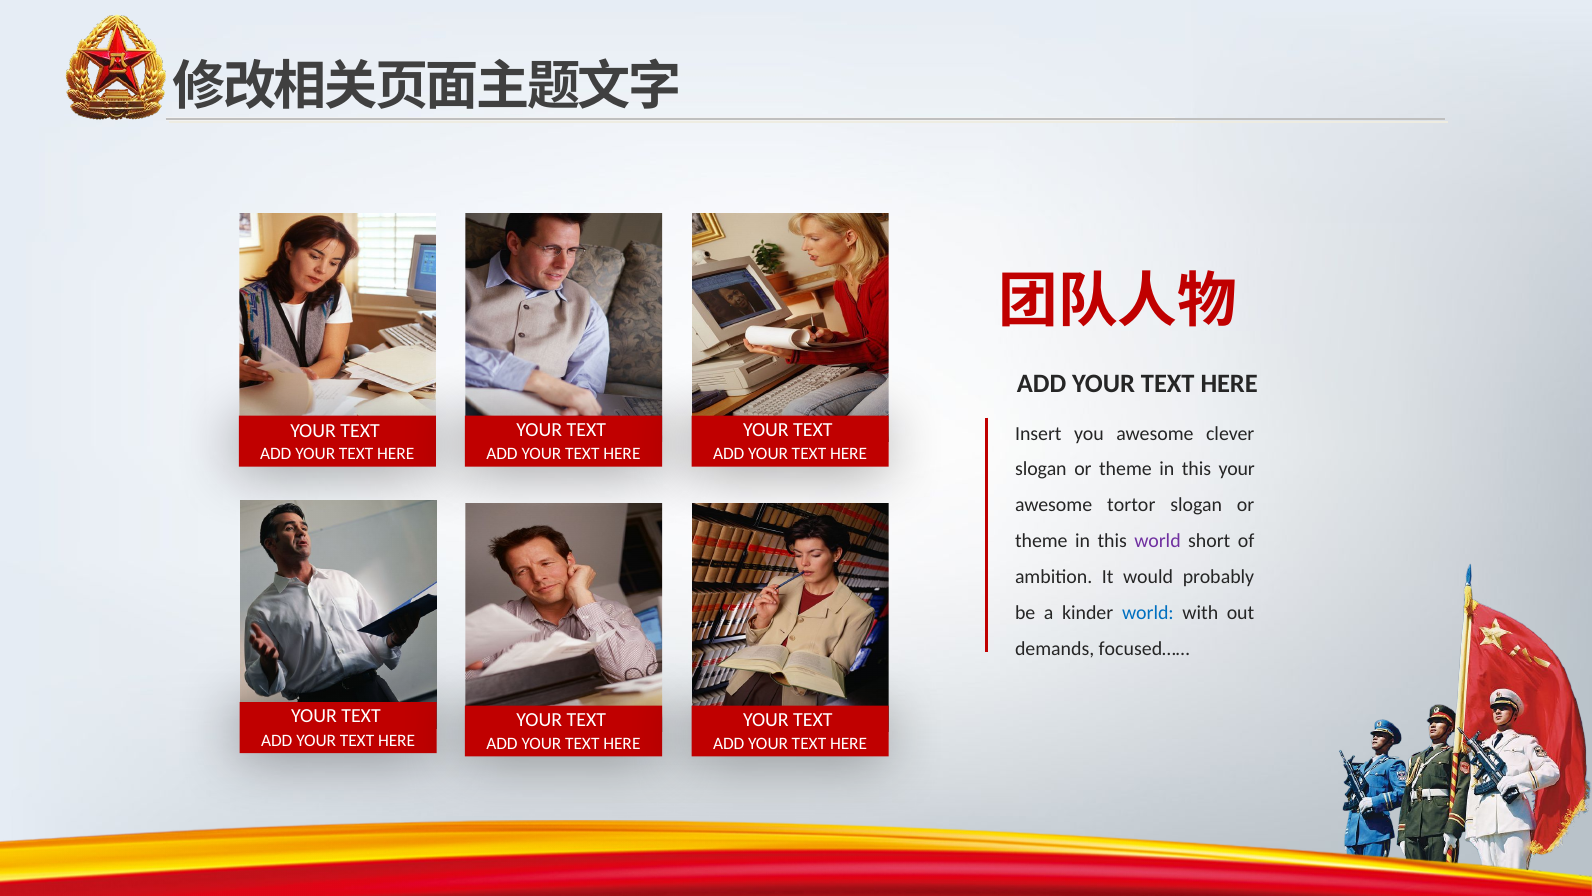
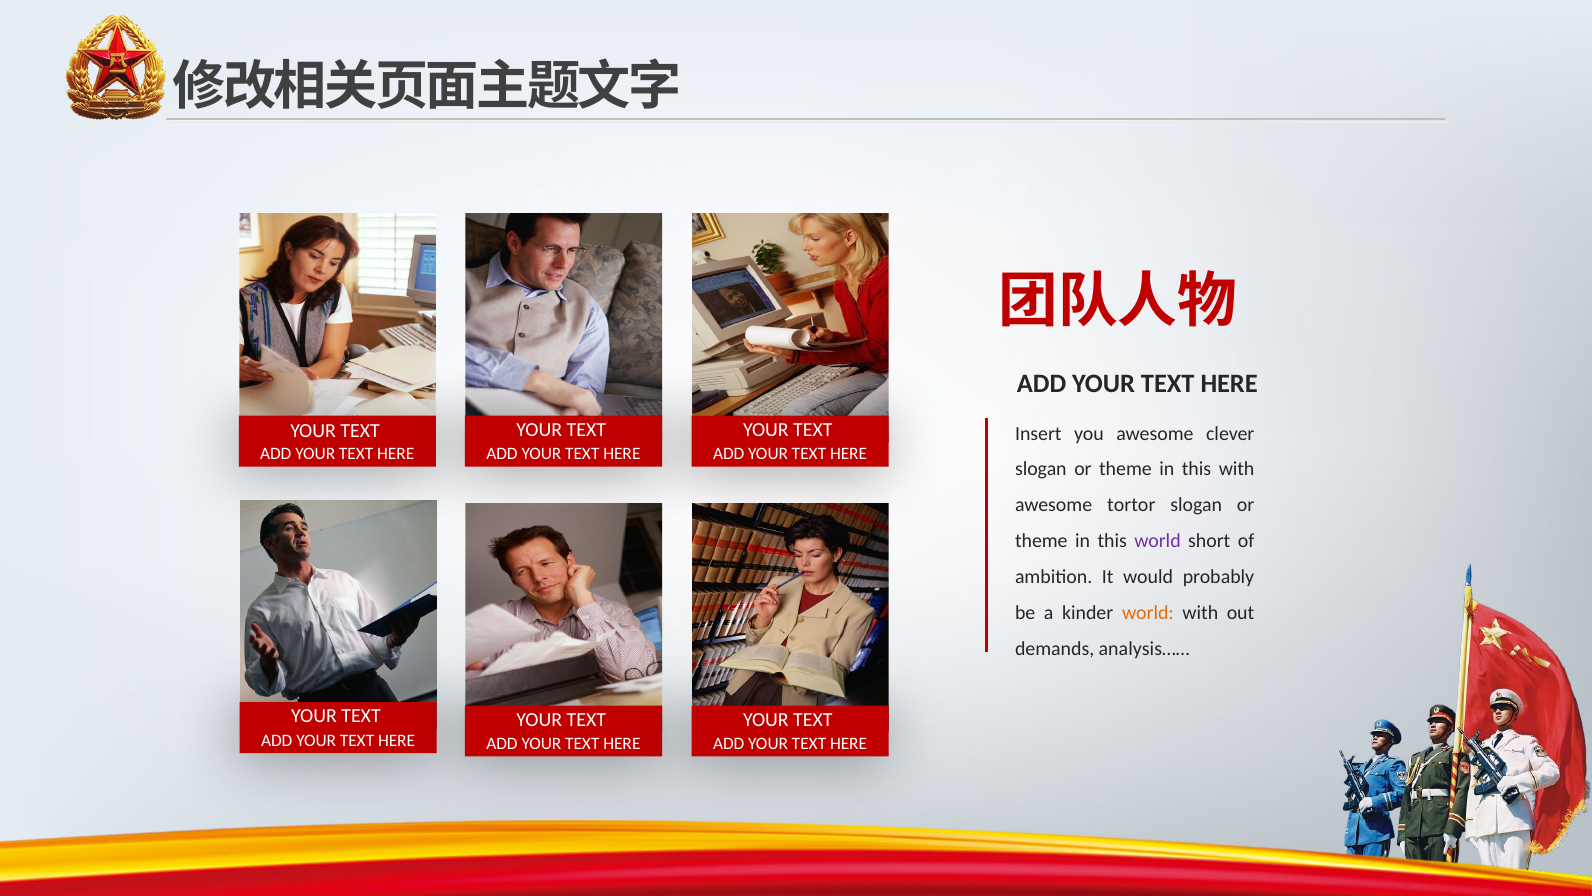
this your: your -> with
world at (1148, 612) colour: blue -> orange
focused……: focused…… -> analysis……
